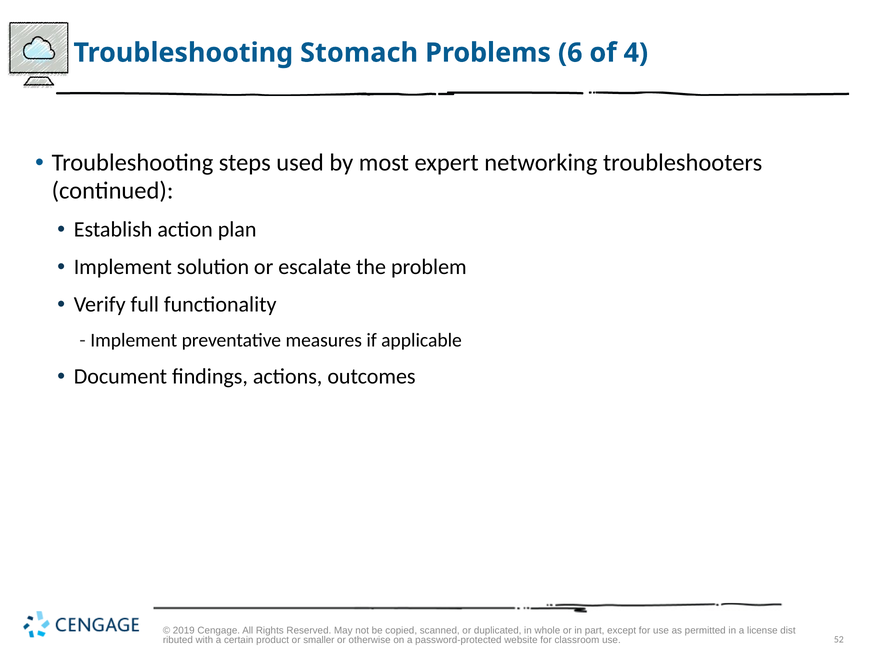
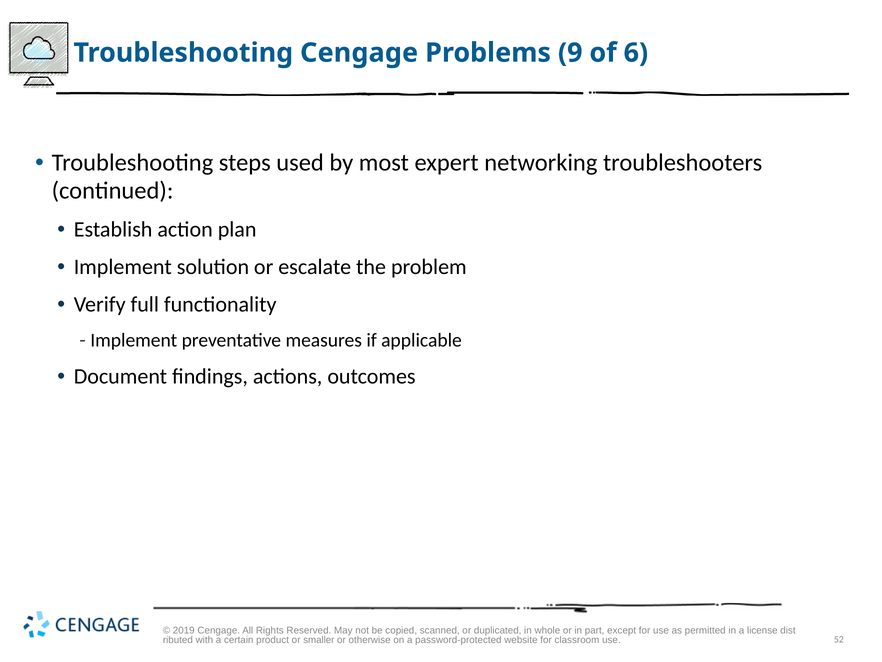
Troubleshooting Stomach: Stomach -> Cengage
6: 6 -> 9
4: 4 -> 6
